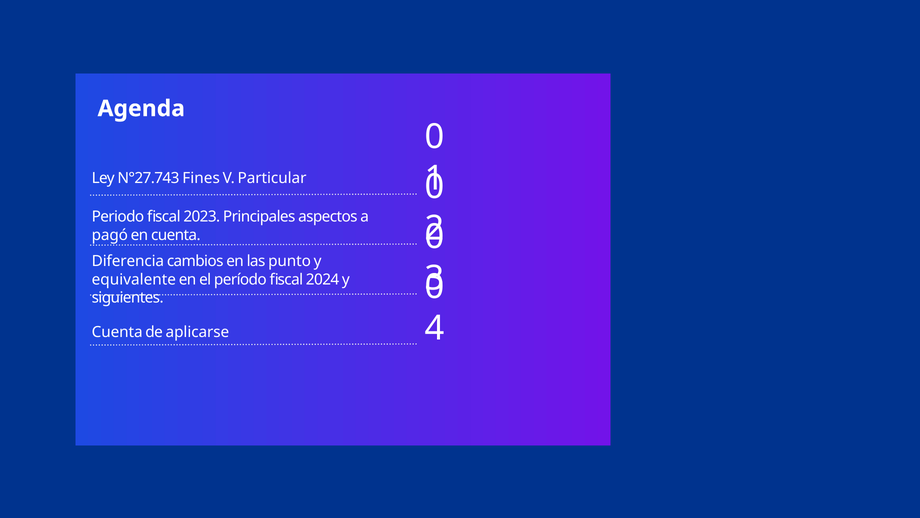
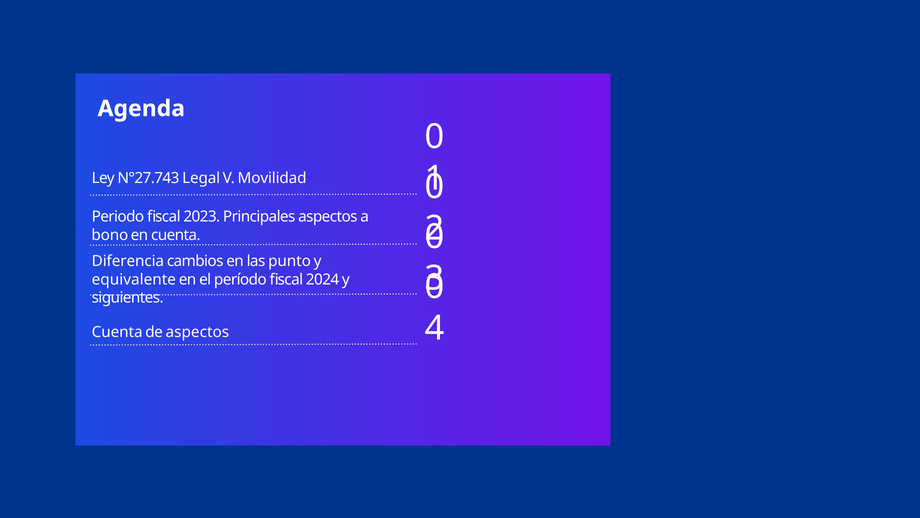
Fines: Fines -> Legal
Particular: Particular -> Movilidad
pagó: pagó -> bono
de aplicarse: aplicarse -> aspectos
